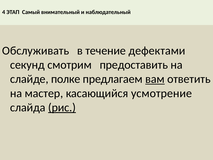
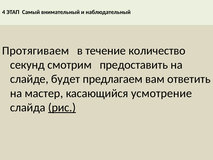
Обслуживать: Обслуживать -> Протягиваем
дефектами: дефектами -> количество
полке: полке -> будет
вам underline: present -> none
